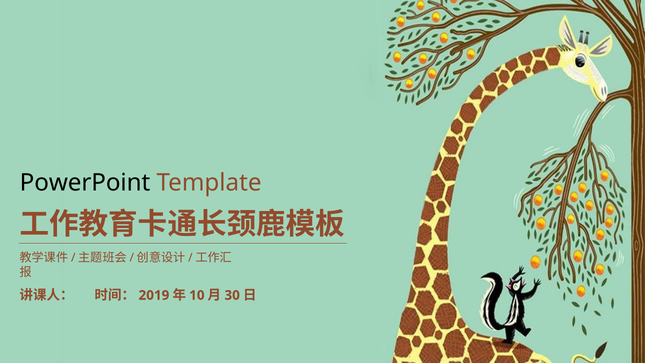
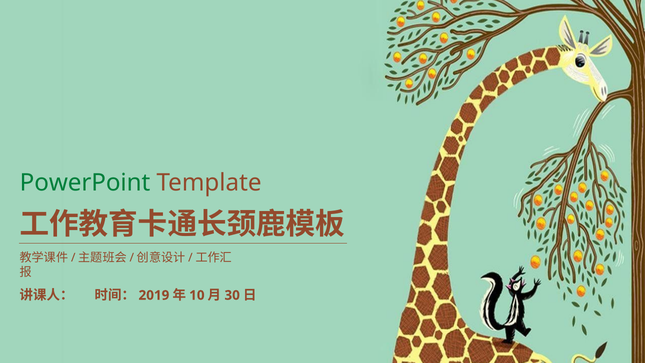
PowerPoint colour: black -> green
